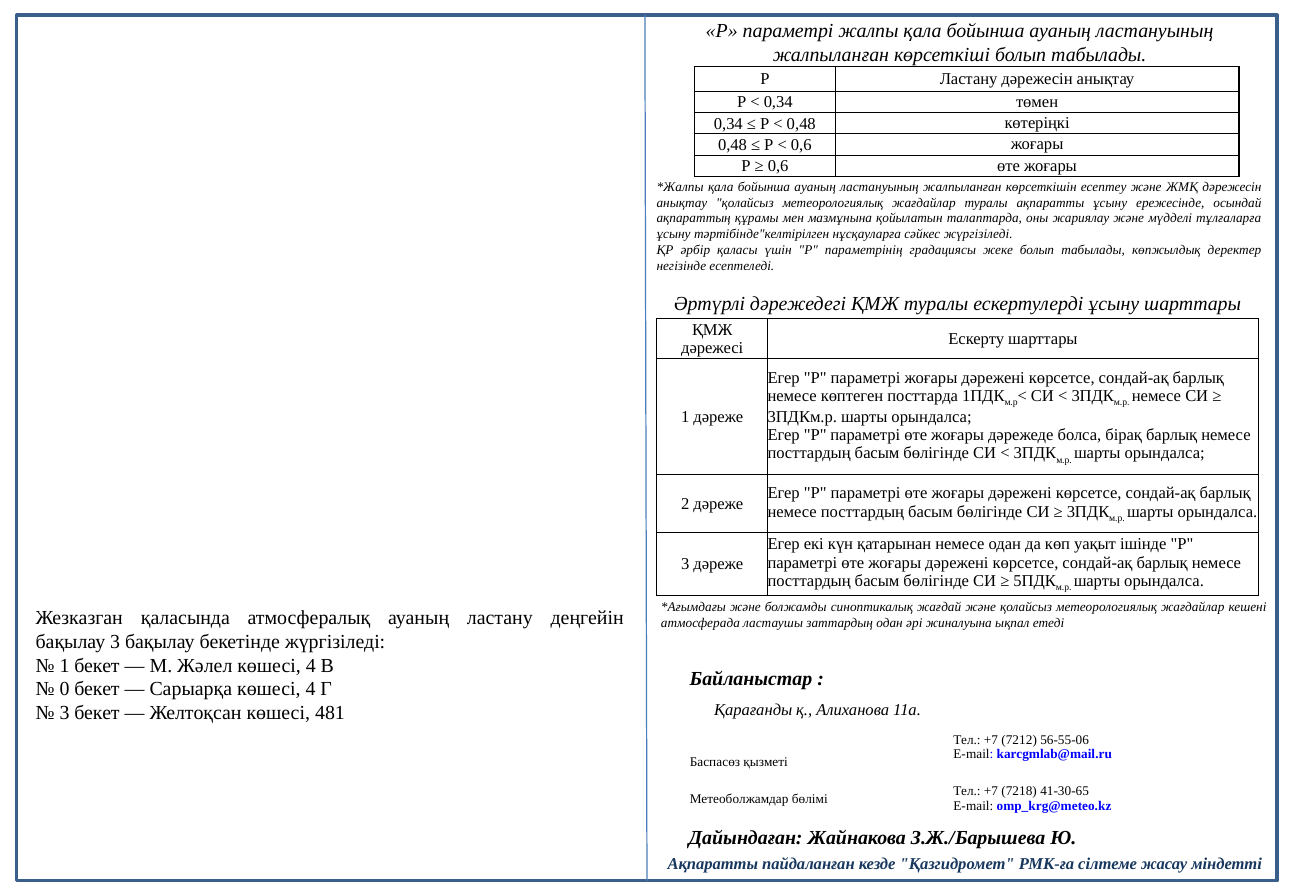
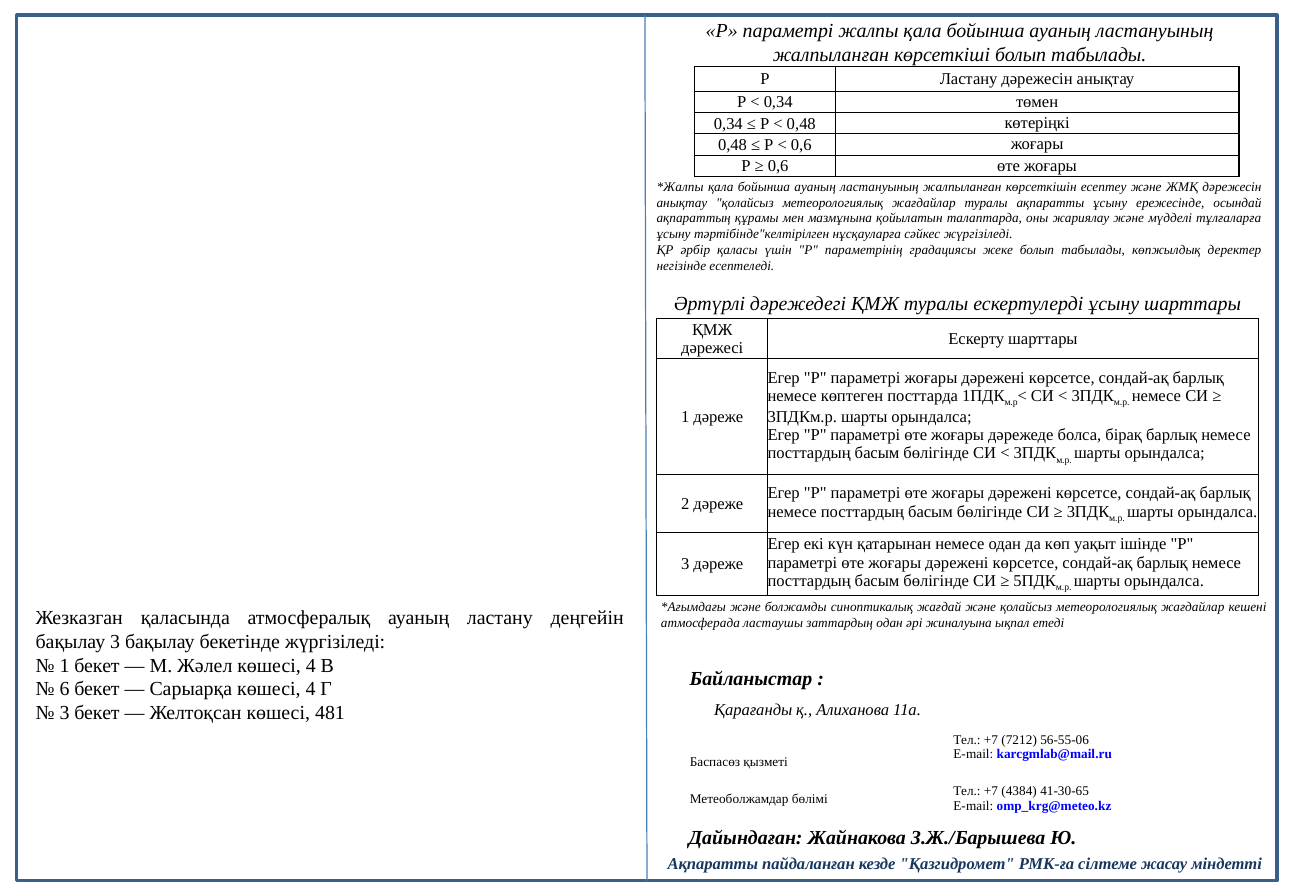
0: 0 -> 6
7218: 7218 -> 4384
